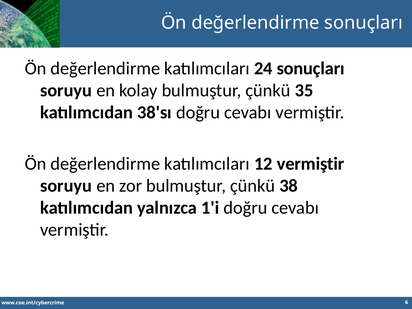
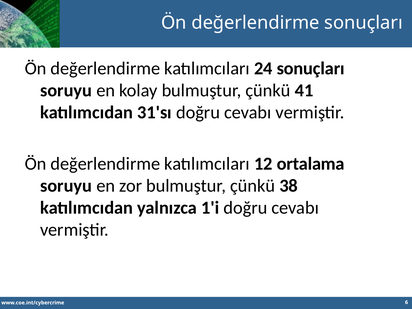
35: 35 -> 41
38'sı: 38'sı -> 31'sı
12 vermiştir: vermiştir -> ortalama
